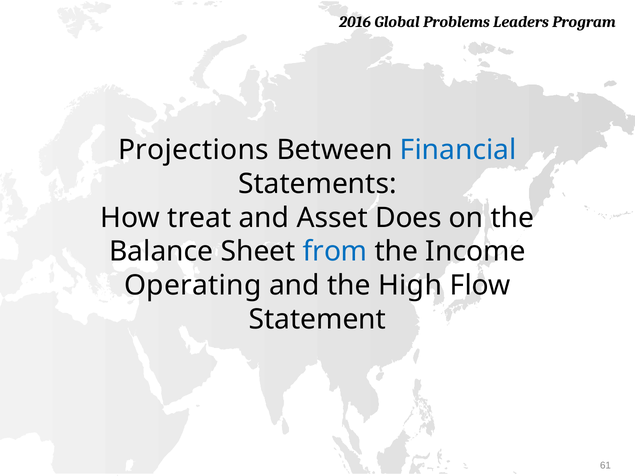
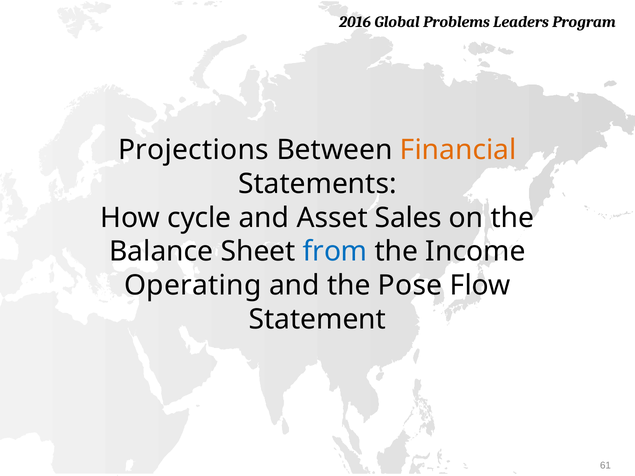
Financial colour: blue -> orange
treat: treat -> cycle
Does: Does -> Sales
High: High -> Pose
